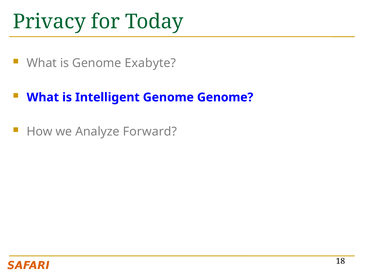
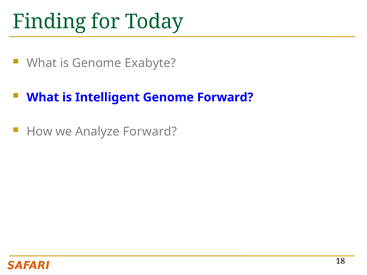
Privacy: Privacy -> Finding
Genome Genome: Genome -> Forward
